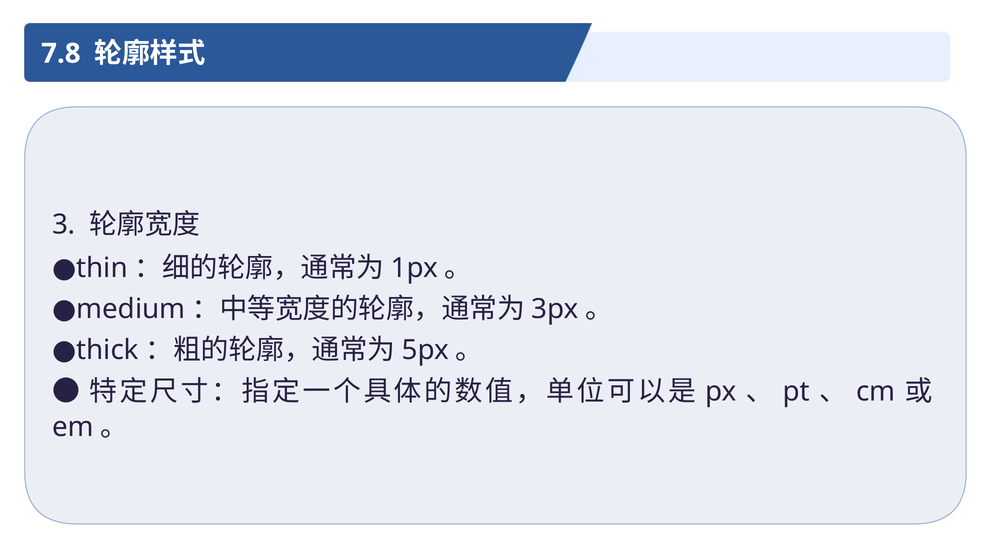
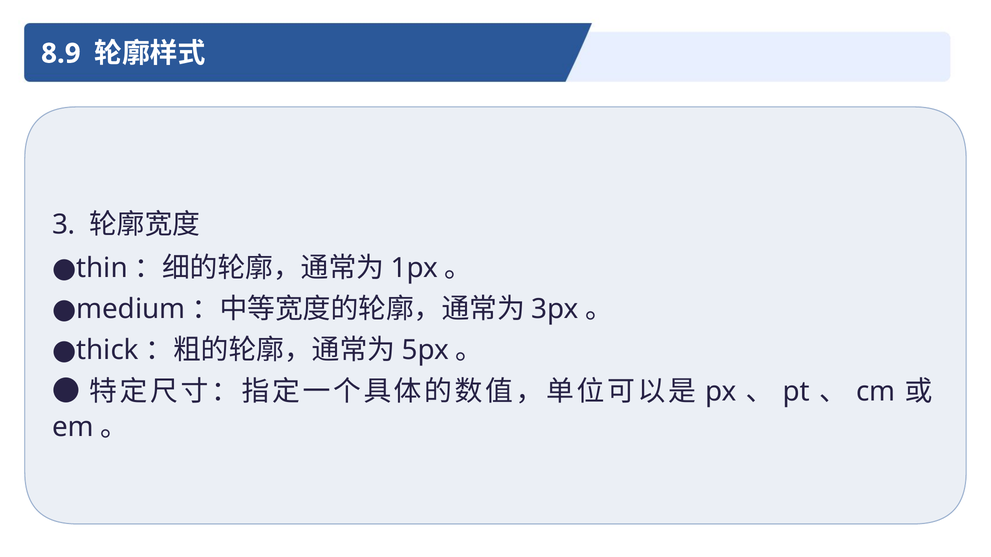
7.8: 7.8 -> 8.9
